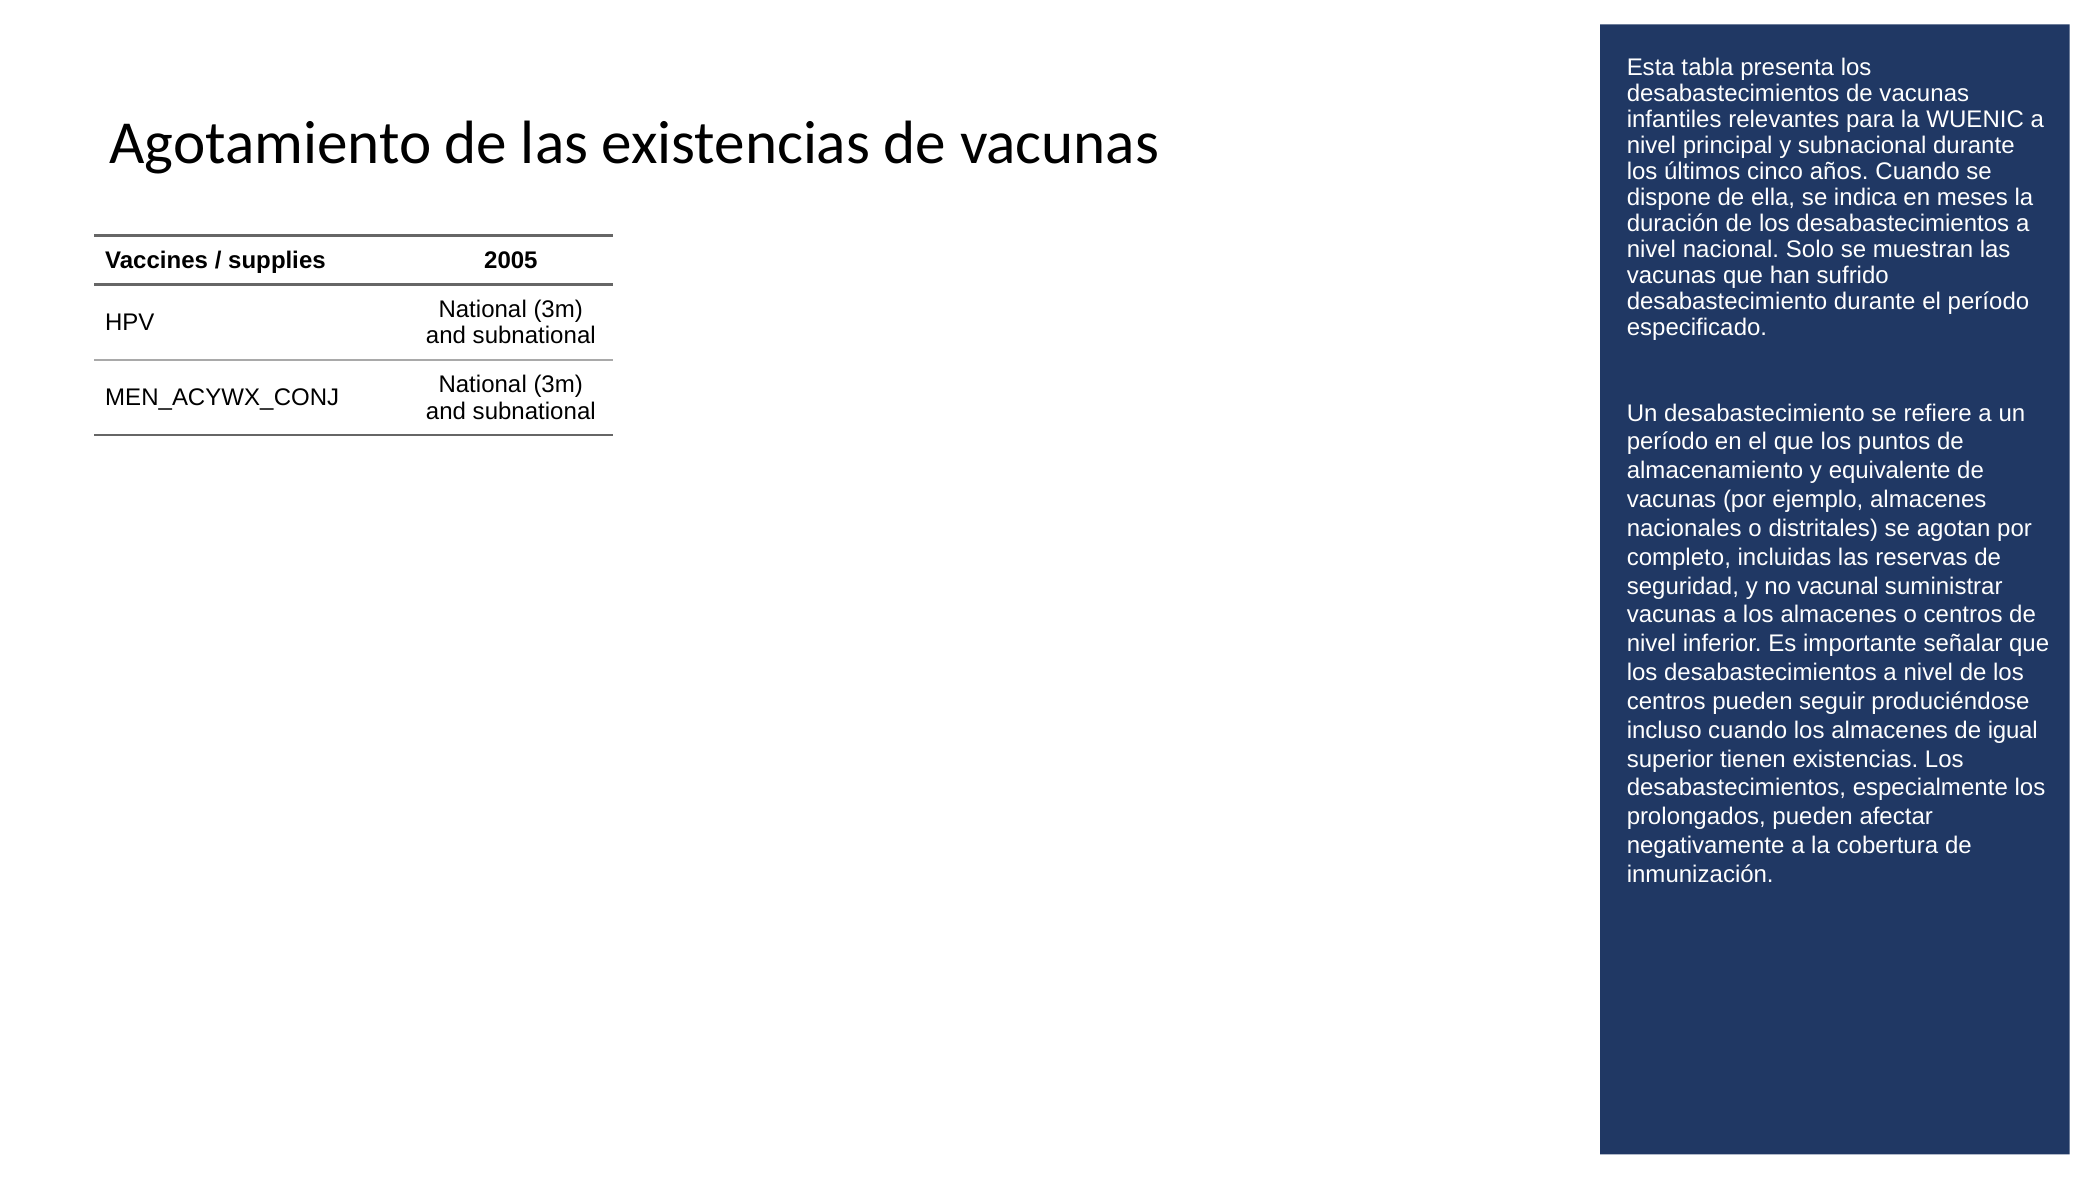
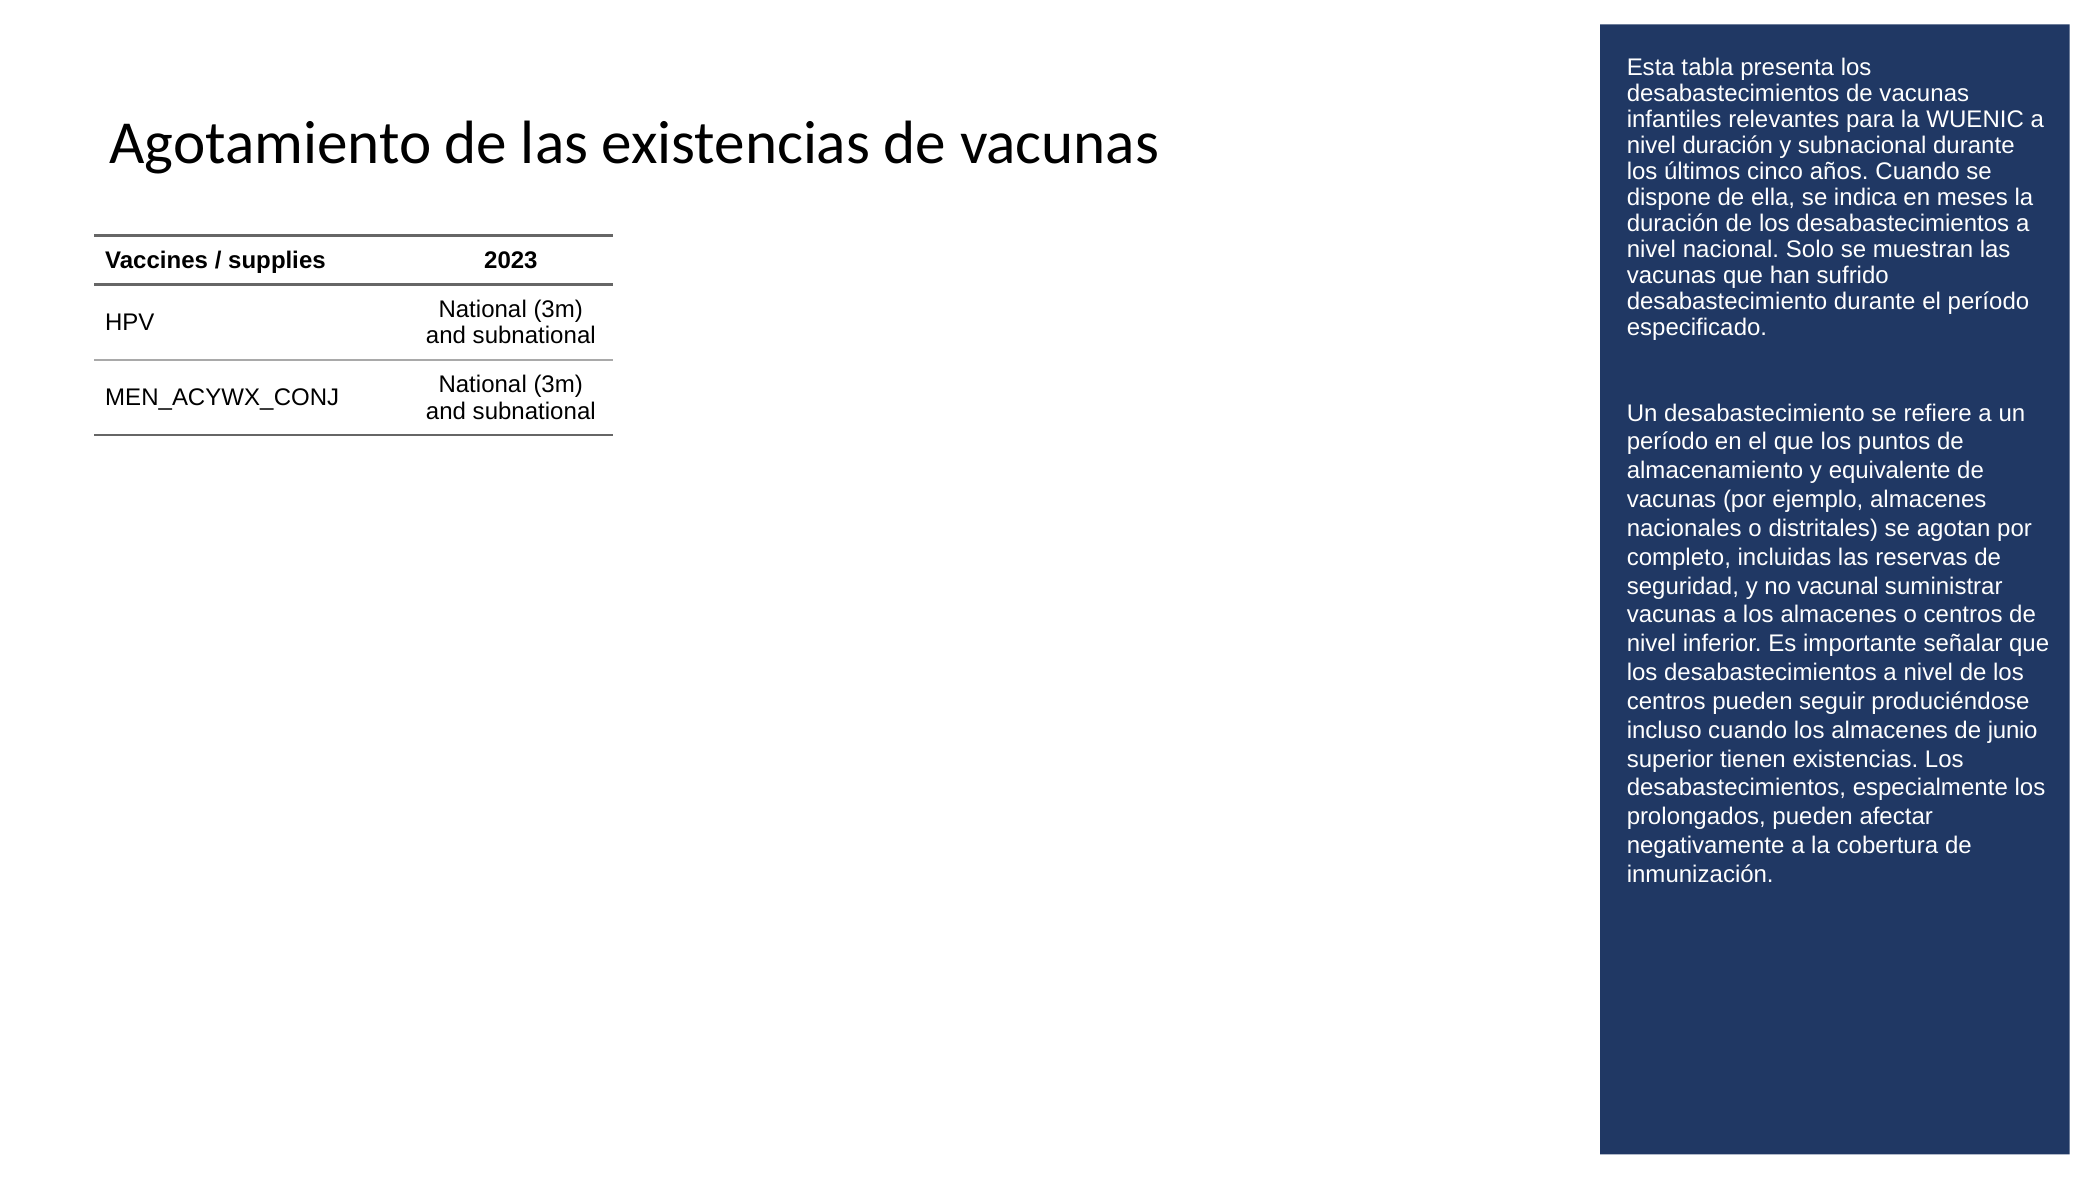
nivel principal: principal -> duración
2005: 2005 -> 2023
igual: igual -> junio
